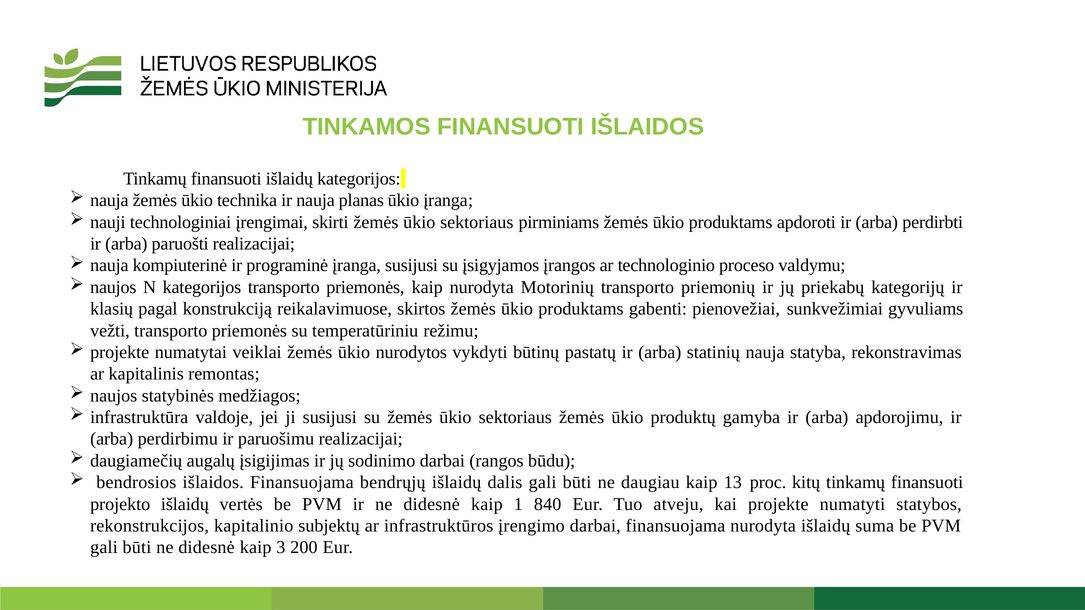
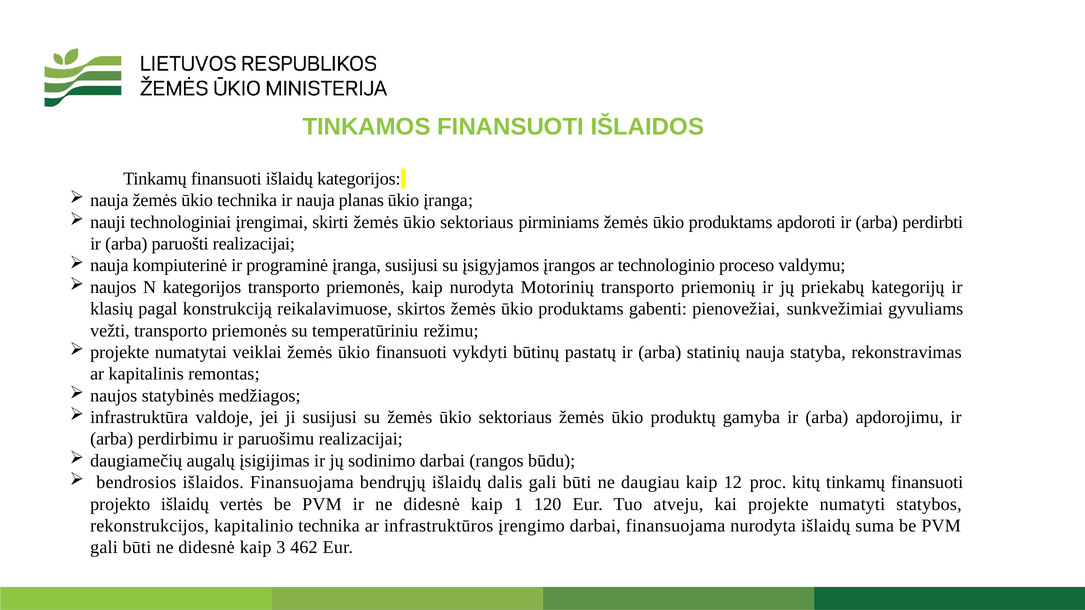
ūkio nurodytos: nurodytos -> finansuoti
13: 13 -> 12
840: 840 -> 120
kapitalinio subjektų: subjektų -> technika
200: 200 -> 462
